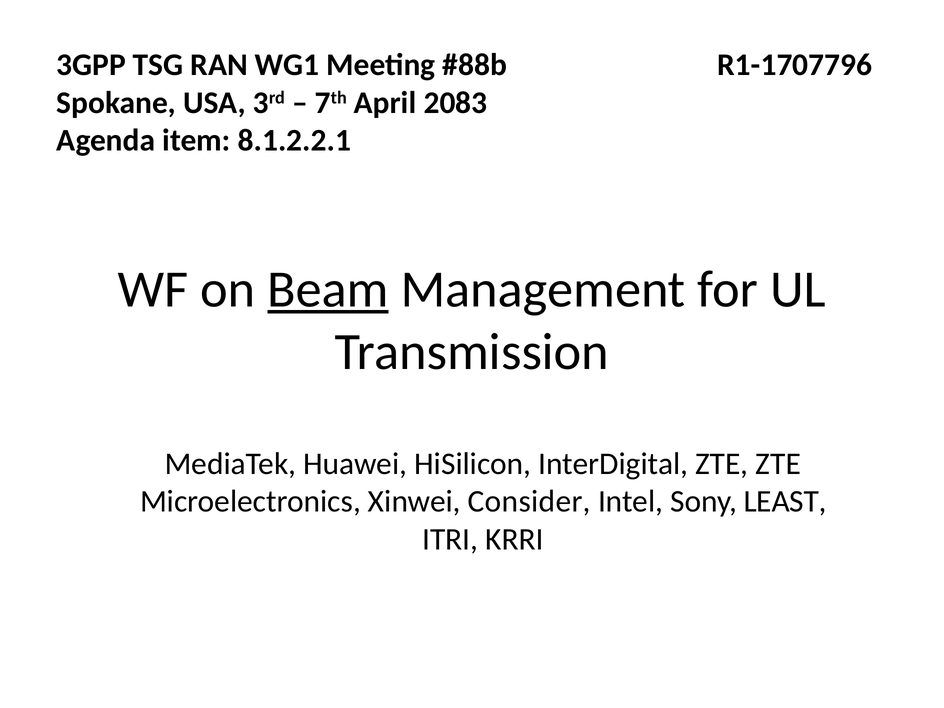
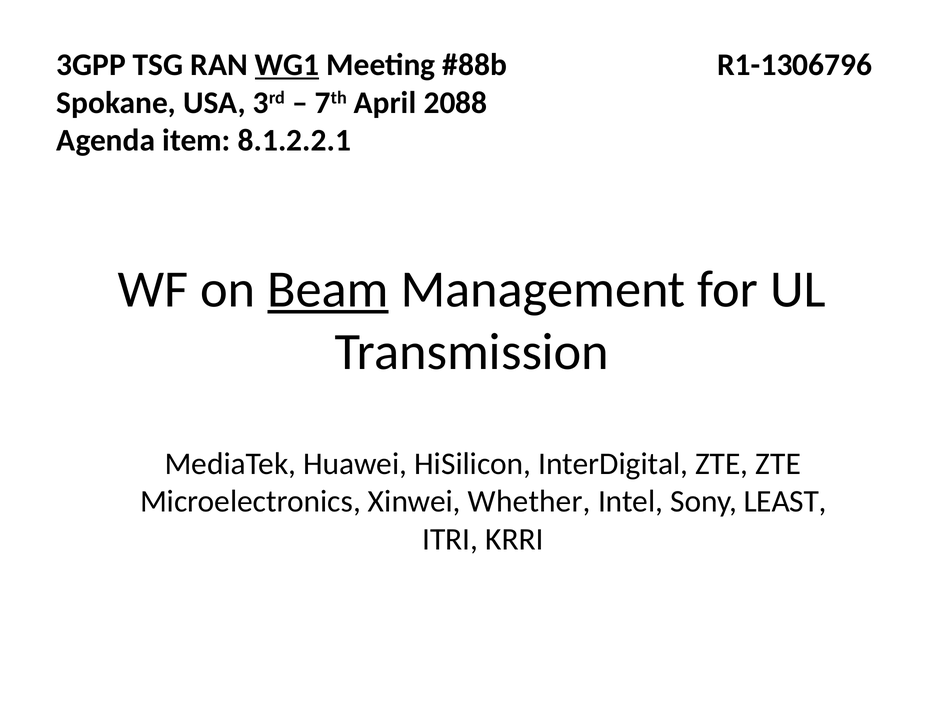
WG1 underline: none -> present
R1-1707796: R1-1707796 -> R1-1306796
2083: 2083 -> 2088
Consider: Consider -> Whether
